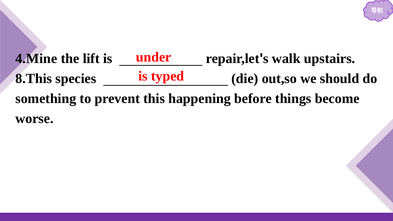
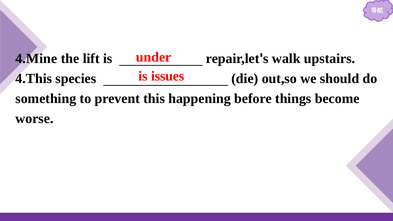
typed: typed -> issues
8.This: 8.This -> 4.This
